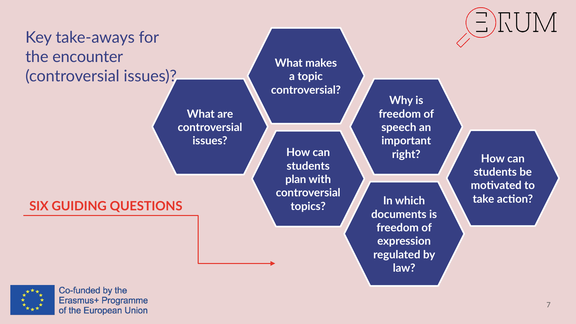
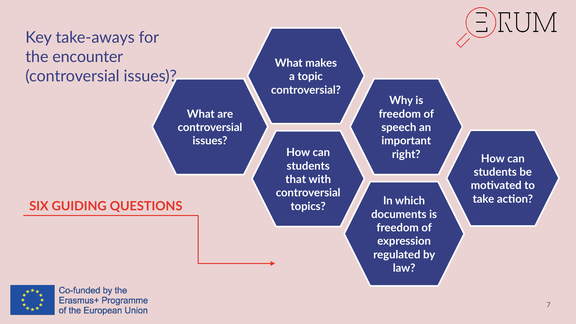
plan: plan -> that
